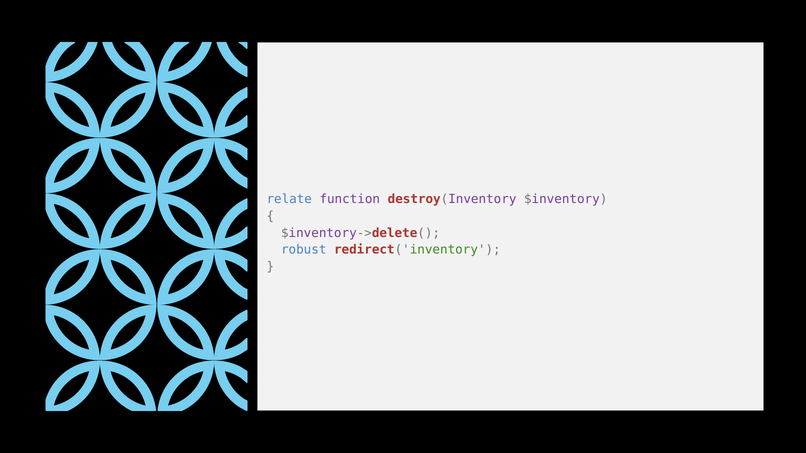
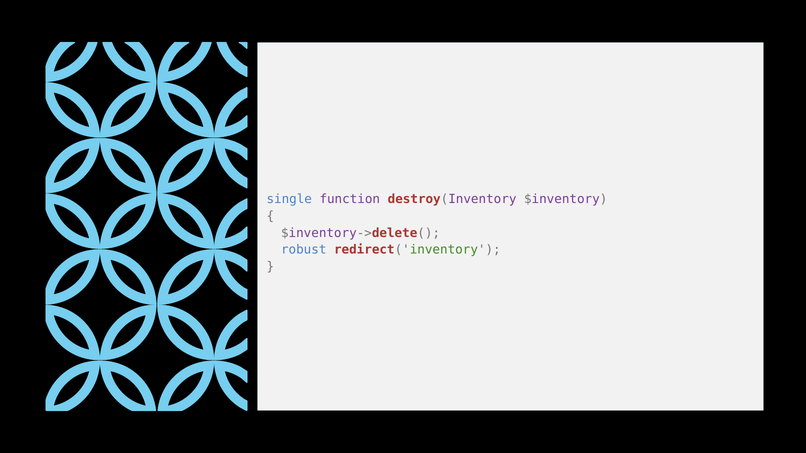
relate: relate -> single
